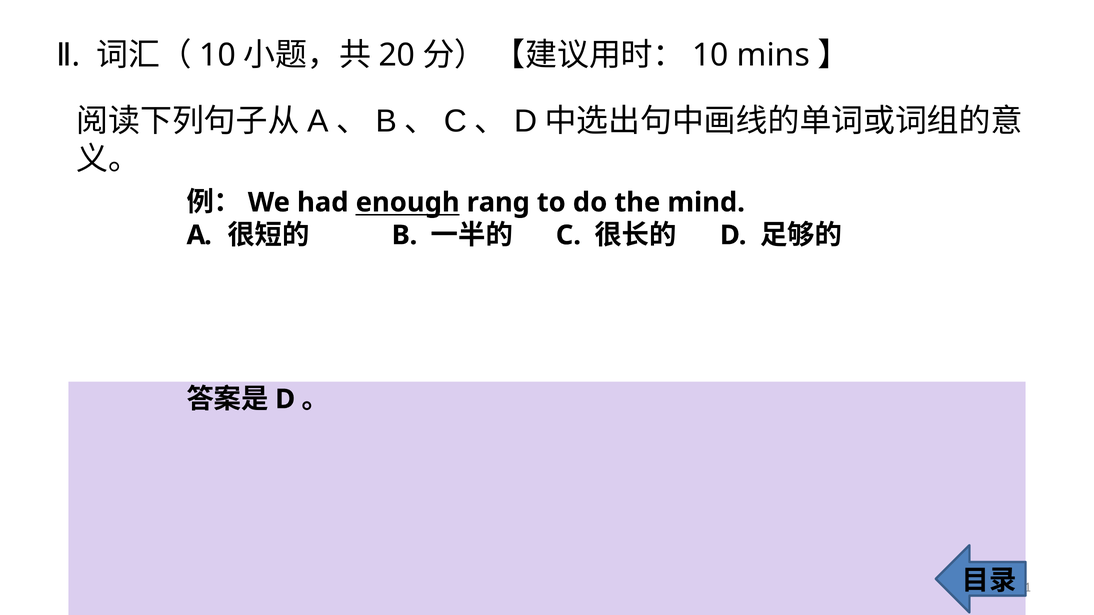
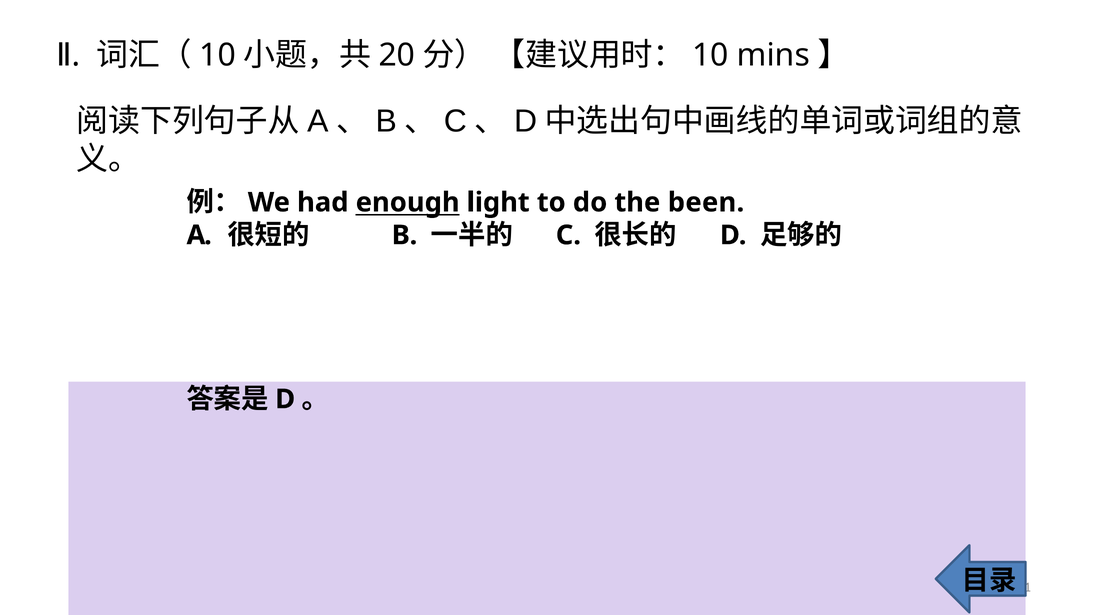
rang: rang -> light
mind: mind -> been
